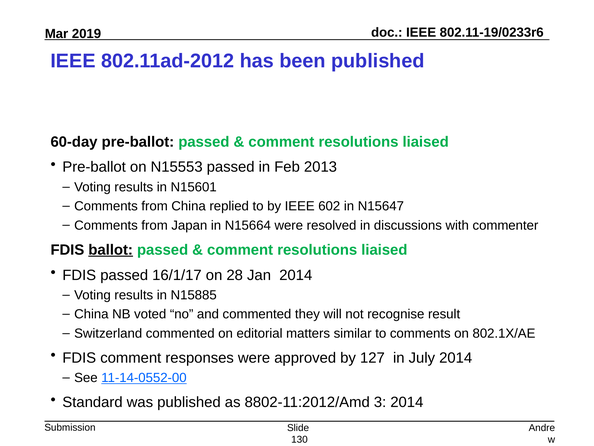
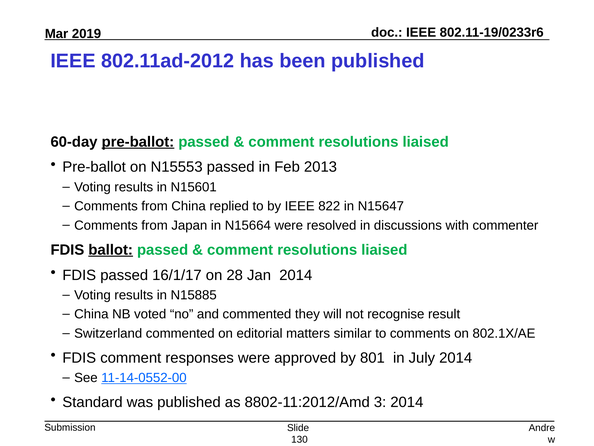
pre-ballot at (138, 142) underline: none -> present
602: 602 -> 822
127: 127 -> 801
